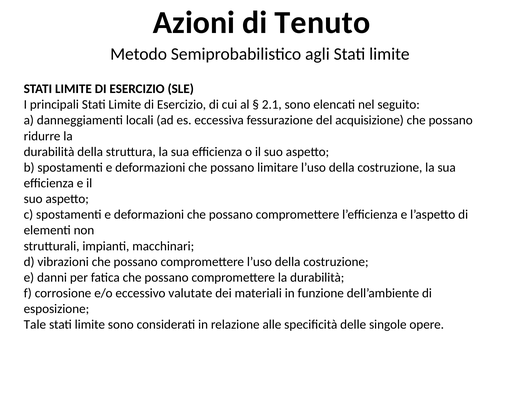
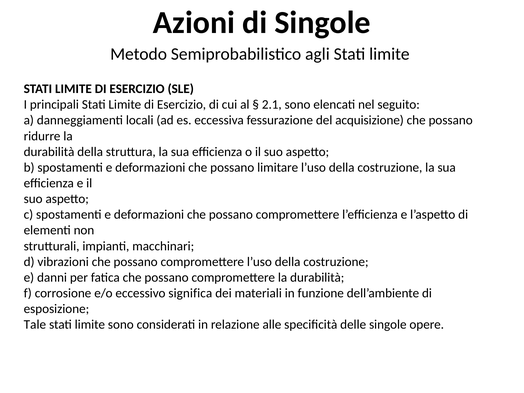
di Tenuto: Tenuto -> Singole
valutate: valutate -> significa
